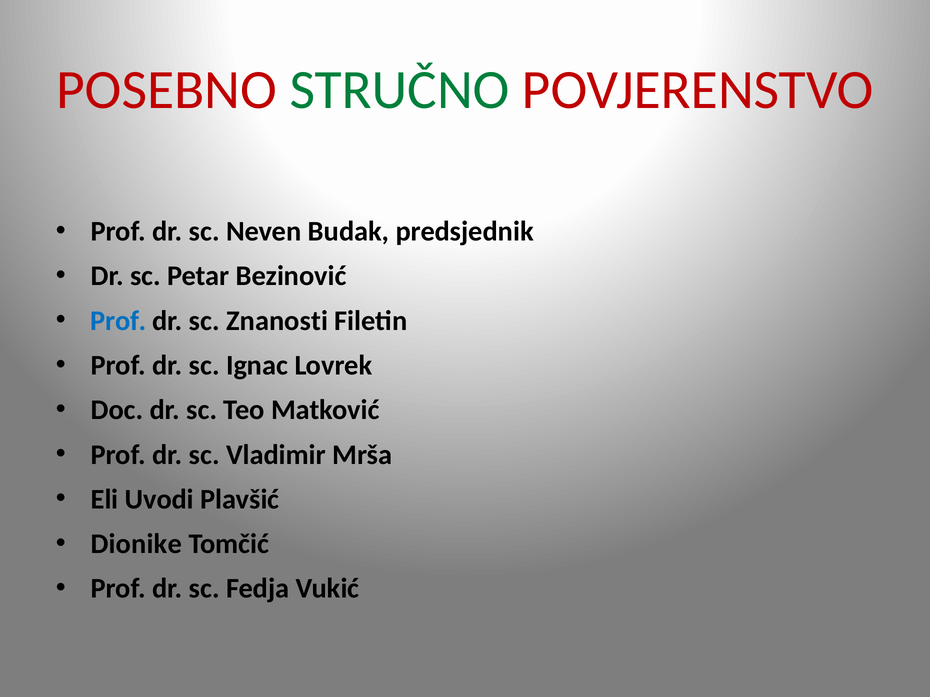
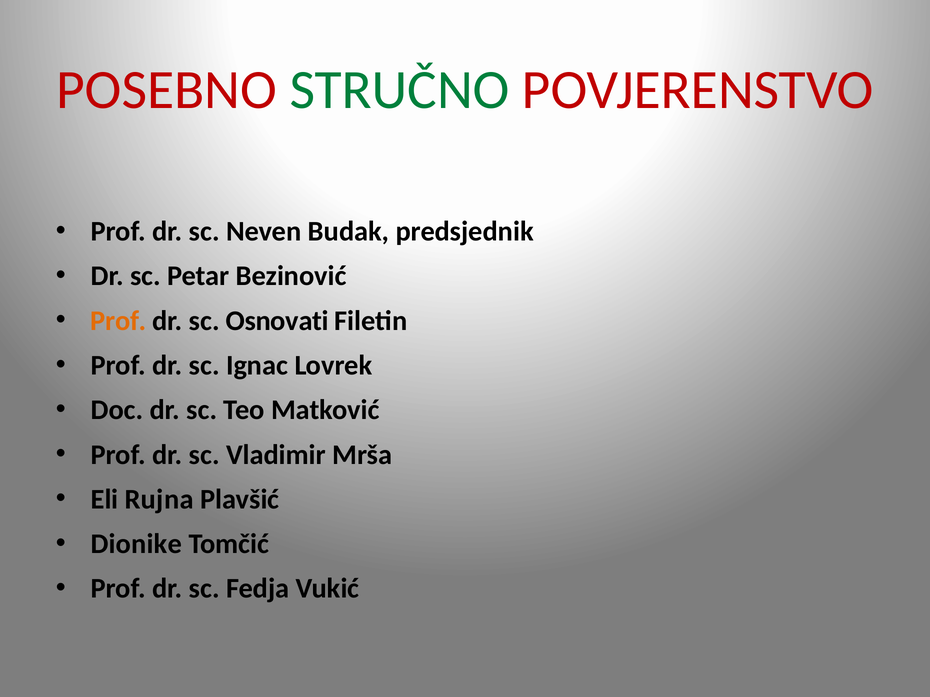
Prof at (118, 321) colour: blue -> orange
Znanosti: Znanosti -> Osnovati
Uvodi: Uvodi -> Rujna
